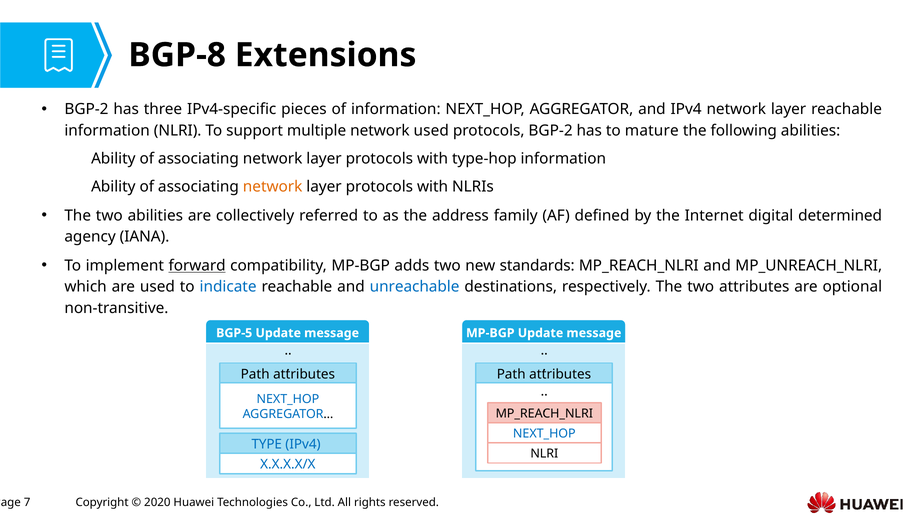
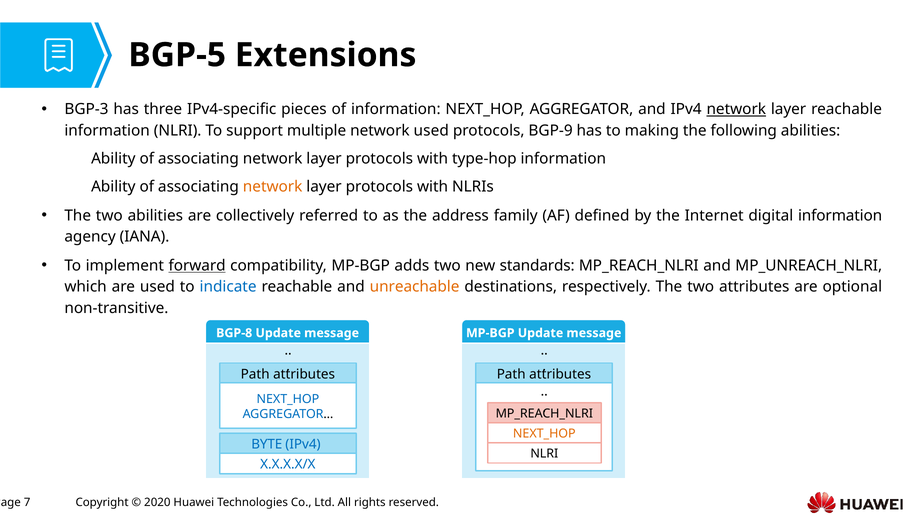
BGP-8: BGP-8 -> BGP-5
BGP-2 at (86, 109): BGP-2 -> BGP-3
network at (736, 109) underline: none -> present
protocols BGP-2: BGP-2 -> BGP-9
mature: mature -> making
digital determined: determined -> information
unreachable colour: blue -> orange
BGP-5: BGP-5 -> BGP-8
NEXT_HOP at (544, 434) colour: blue -> orange
TYPE: TYPE -> BYTE
